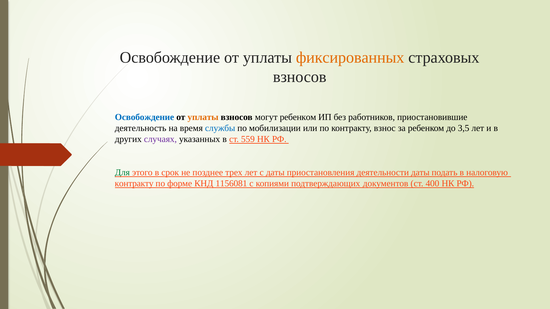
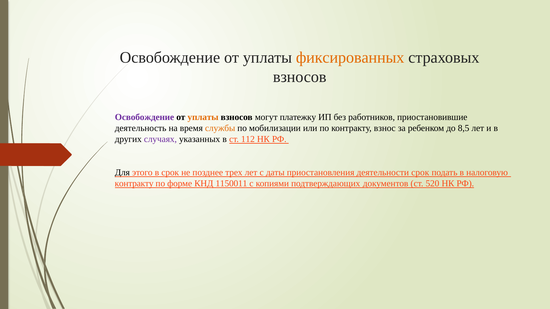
Освобождение at (144, 117) colour: blue -> purple
могут ребенком: ребенком -> платежку
службы colour: blue -> orange
3,5: 3,5 -> 8,5
559: 559 -> 112
Для colour: green -> black
деятельности даты: даты -> срок
1156081: 1156081 -> 1150011
400: 400 -> 520
